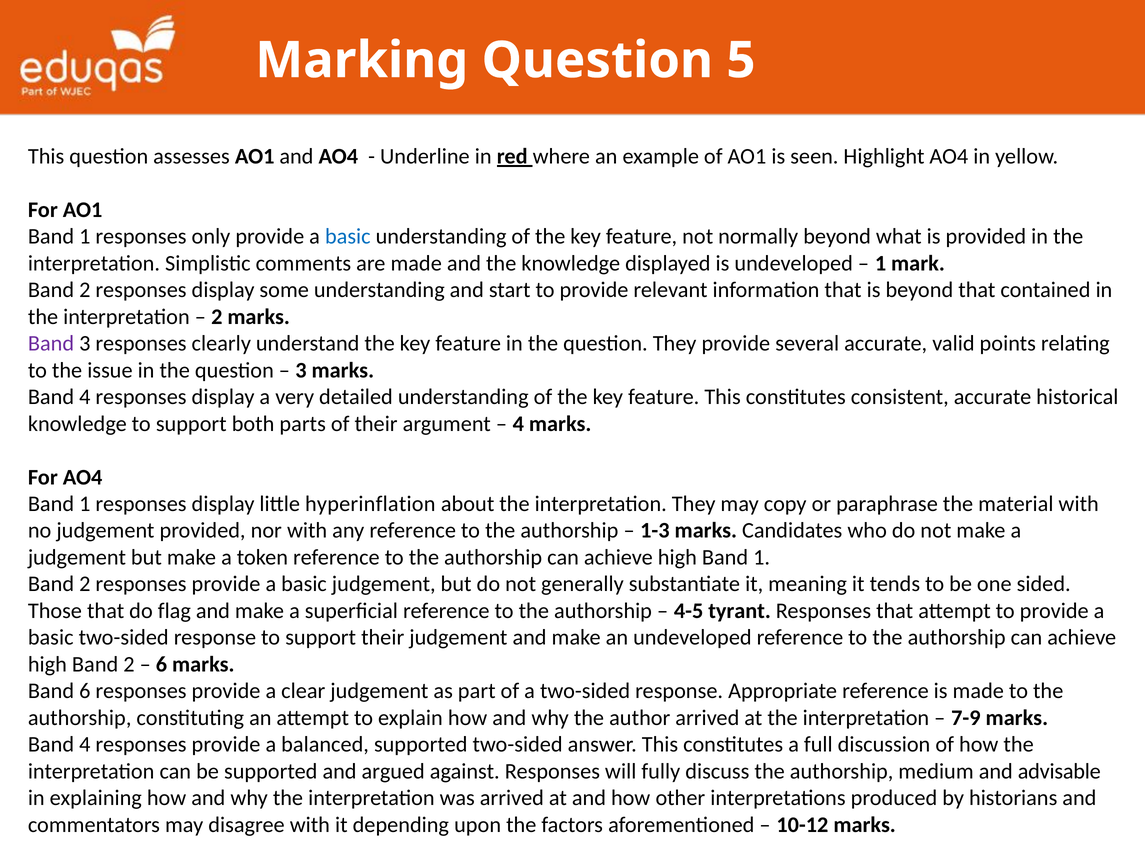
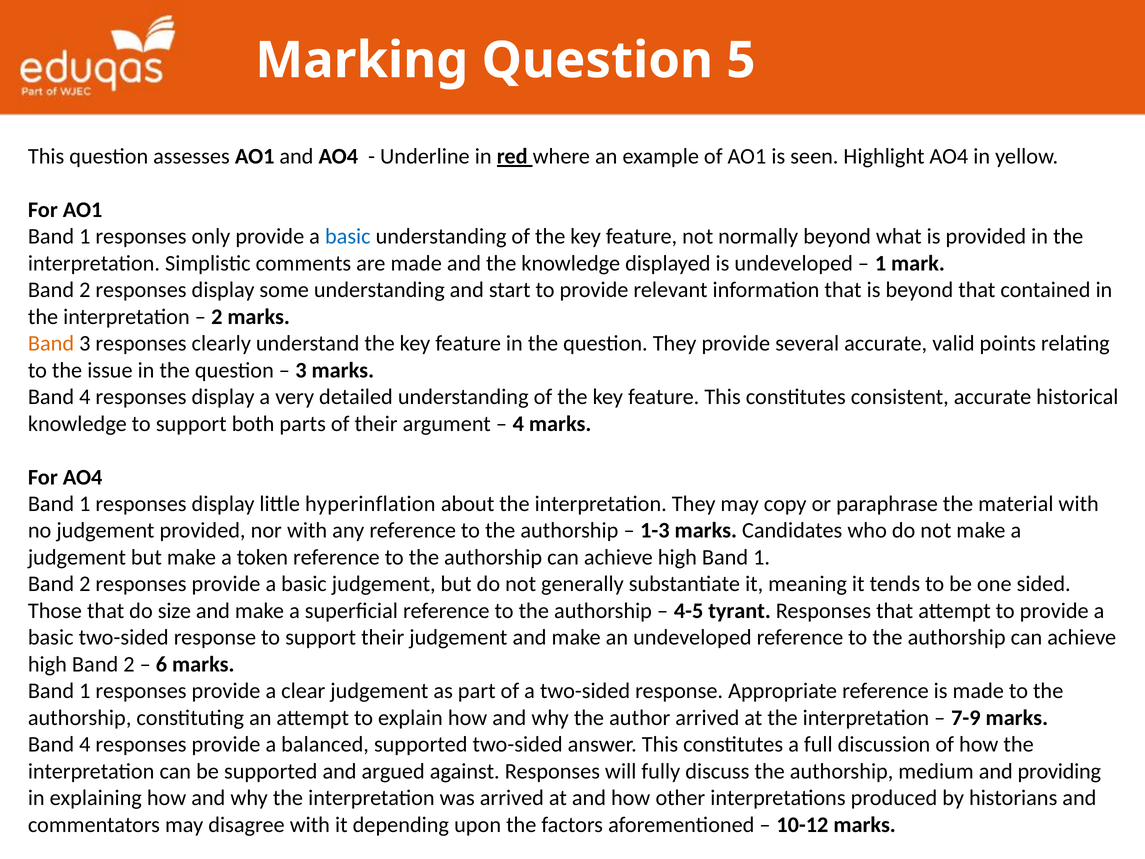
Band at (51, 343) colour: purple -> orange
flag: flag -> size
6 at (85, 691): 6 -> 1
advisable: advisable -> providing
